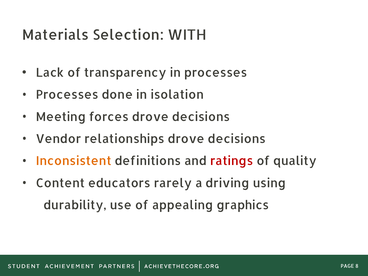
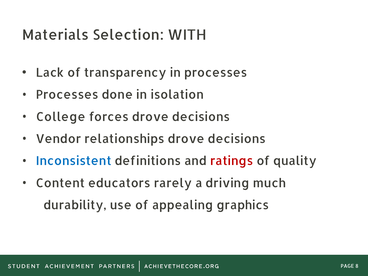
Meeting: Meeting -> College
Inconsistent colour: orange -> blue
using: using -> much
